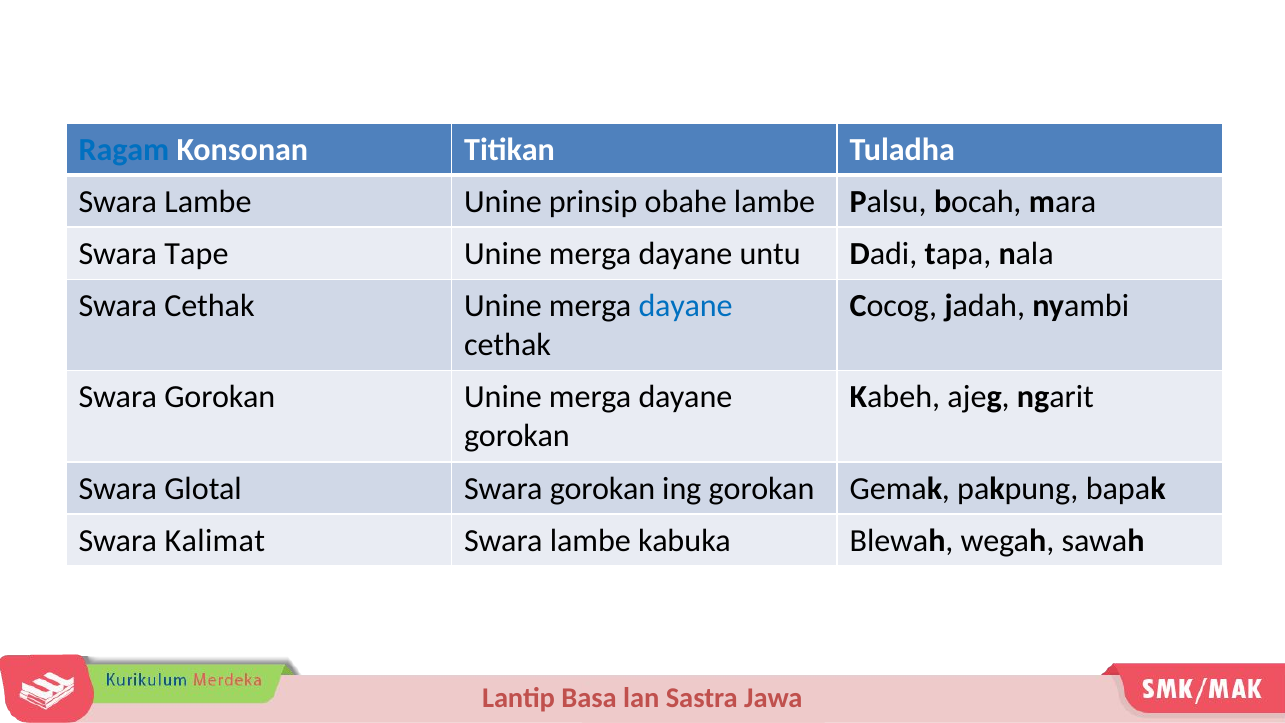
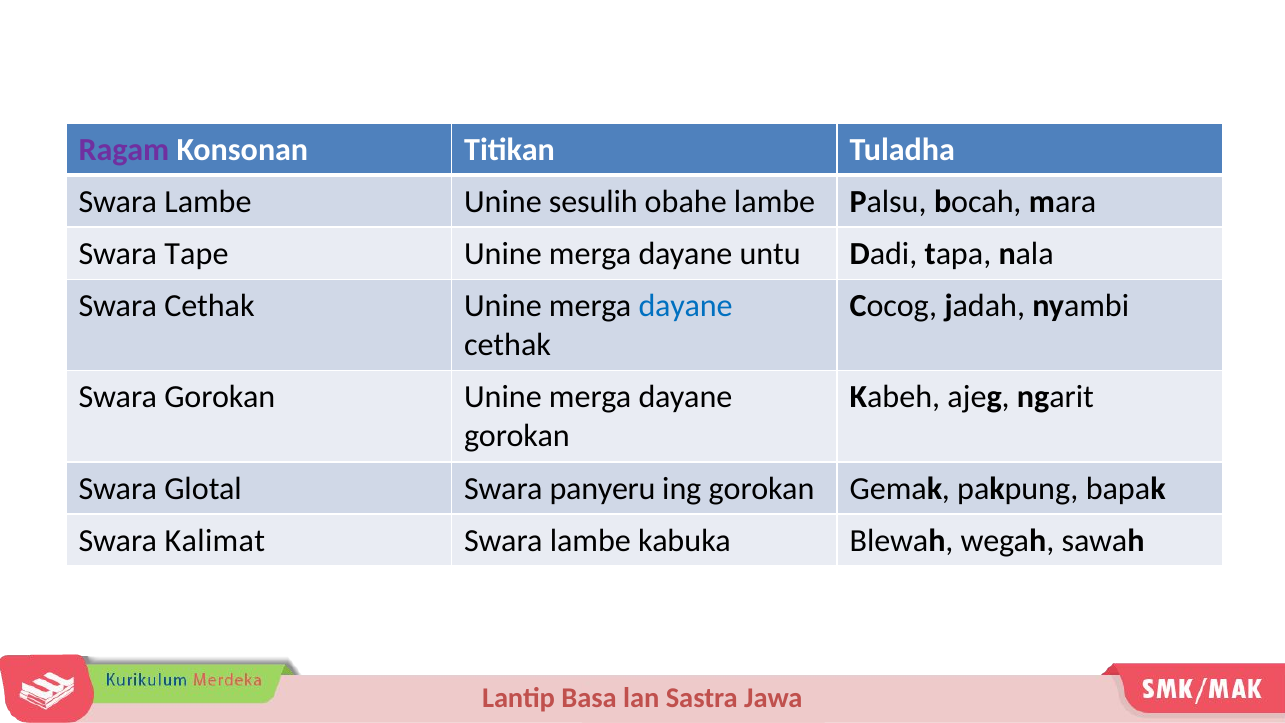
Ragam colour: blue -> purple
prinsip: prinsip -> sesulih
Glotal Swara gorokan: gorokan -> panyeru
